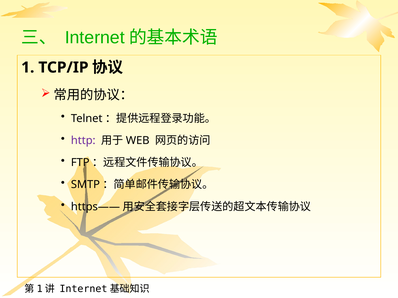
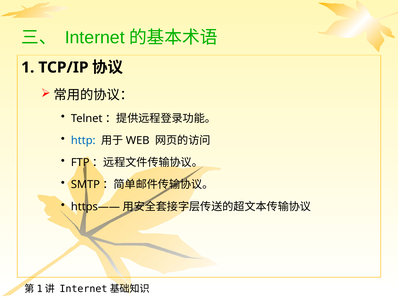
http colour: purple -> blue
